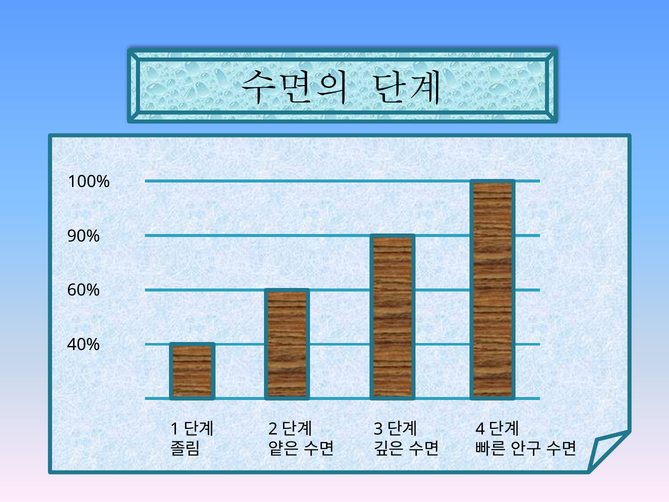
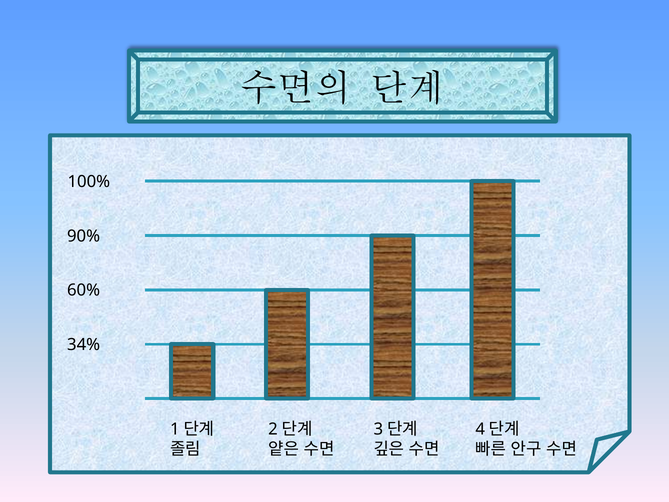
40%: 40% -> 34%
